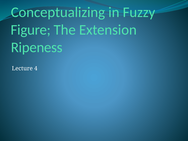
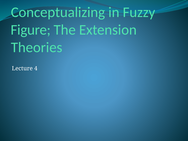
Ripeness: Ripeness -> Theories
